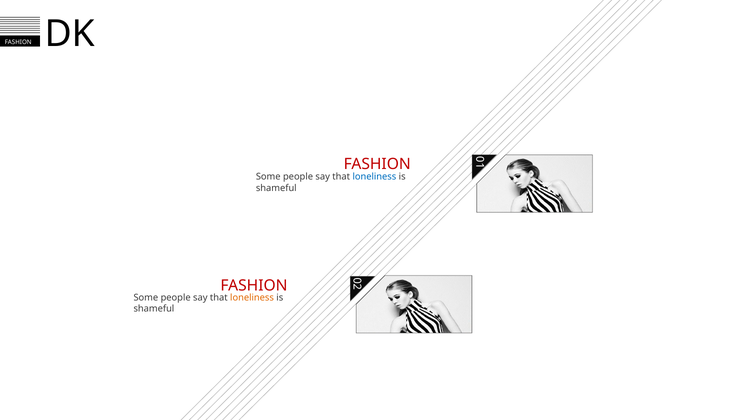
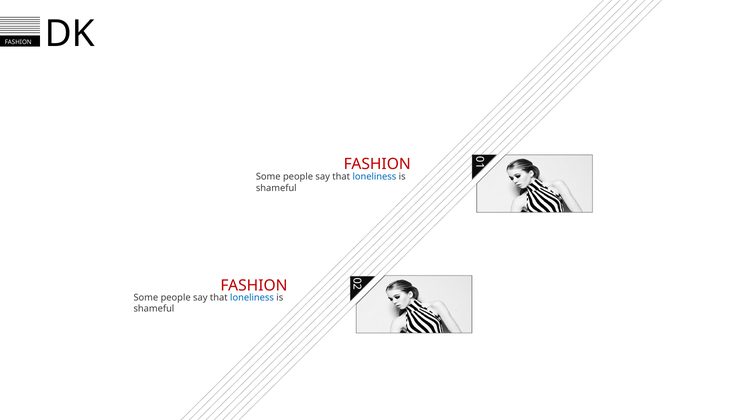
loneliness at (252, 298) colour: orange -> blue
